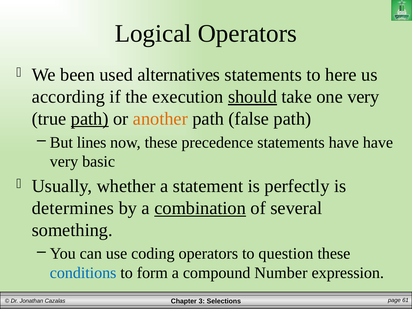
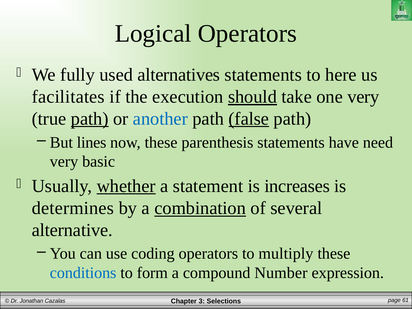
been: been -> fully
according: according -> facilitates
another colour: orange -> blue
false underline: none -> present
precedence: precedence -> parenthesis
have have: have -> need
whether underline: none -> present
perfectly: perfectly -> increases
something: something -> alternative
question: question -> multiply
